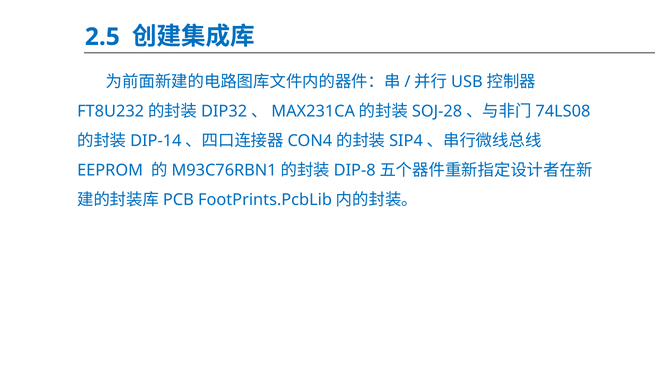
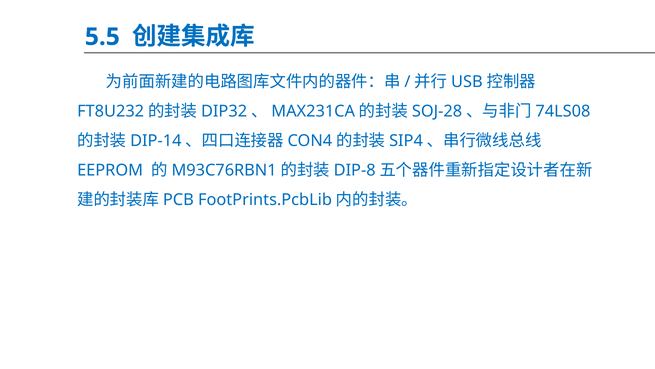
2.5: 2.5 -> 5.5
